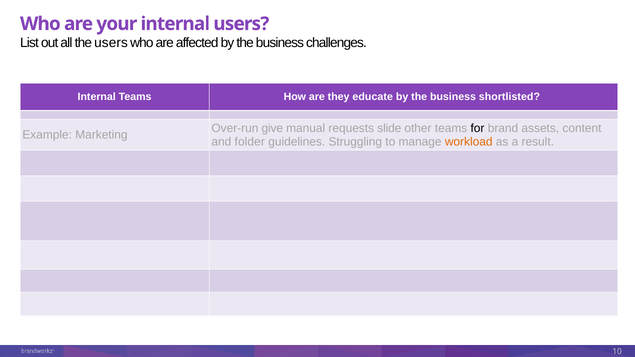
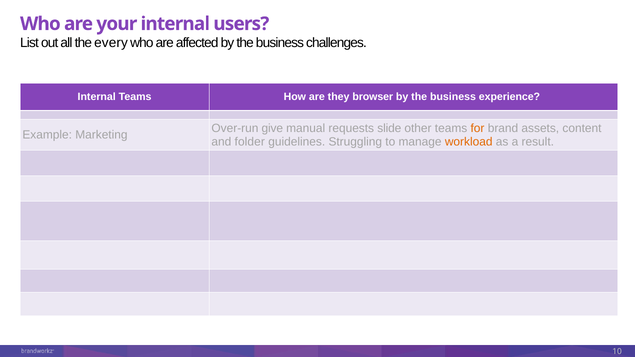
the users: users -> every
educate: educate -> browser
shortlisted: shortlisted -> experience
for colour: black -> orange
